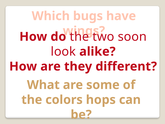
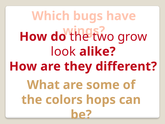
soon: soon -> grow
